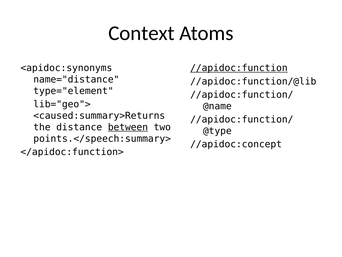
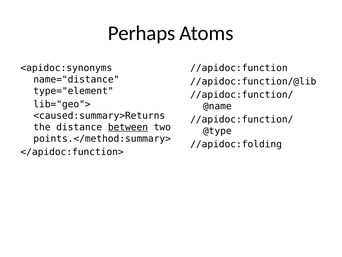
Context: Context -> Perhaps
//apidoc:function underline: present -> none
points.</speech:summary>: points.</speech:summary> -> points.</method:summary>
//apidoc:concept: //apidoc:concept -> //apidoc:folding
